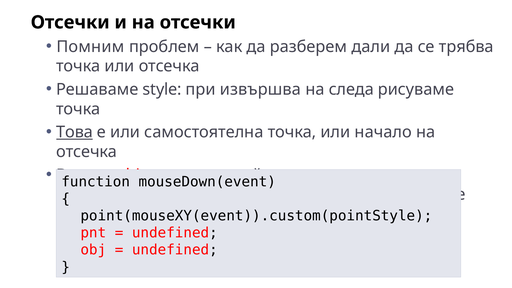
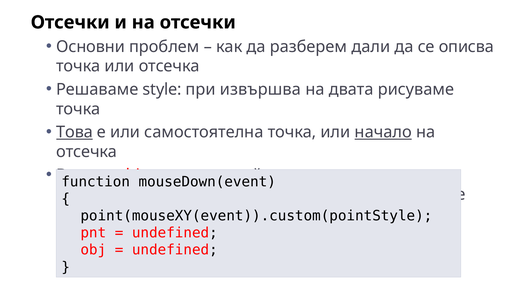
Помним: Помним -> Основни
трябва: трябва -> описва
следа: следа -> двата
начало underline: none -> present
